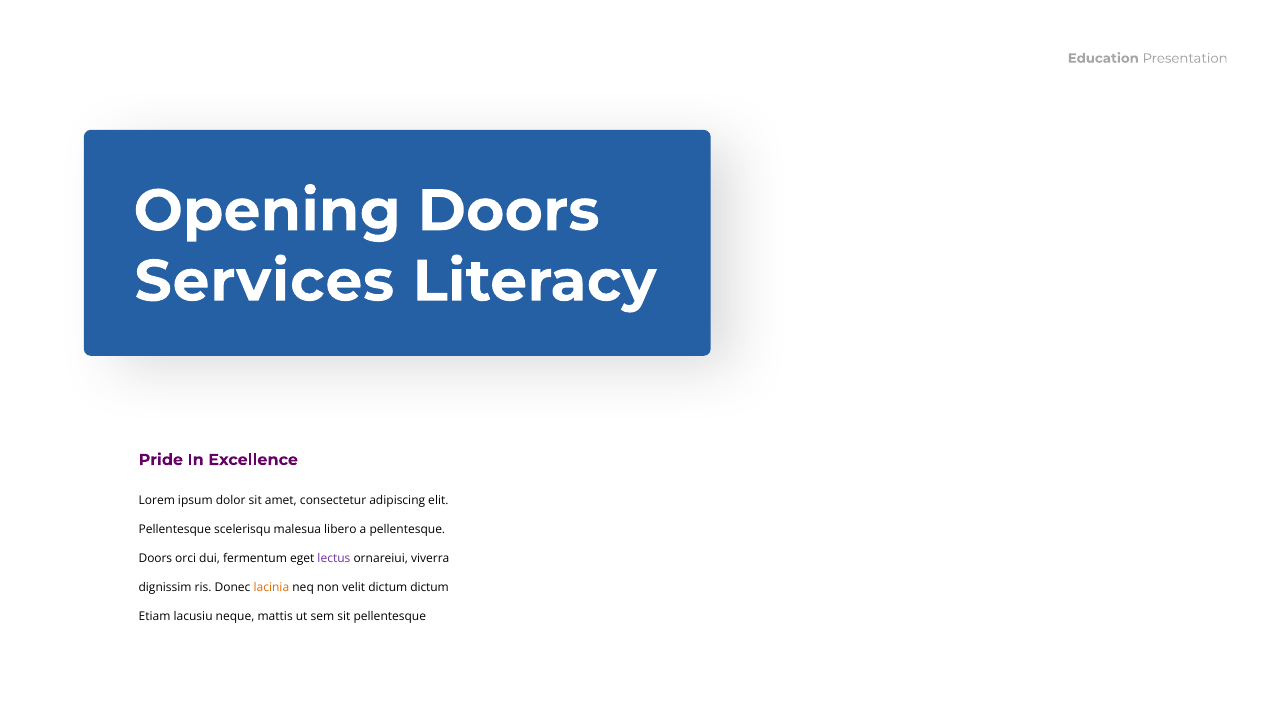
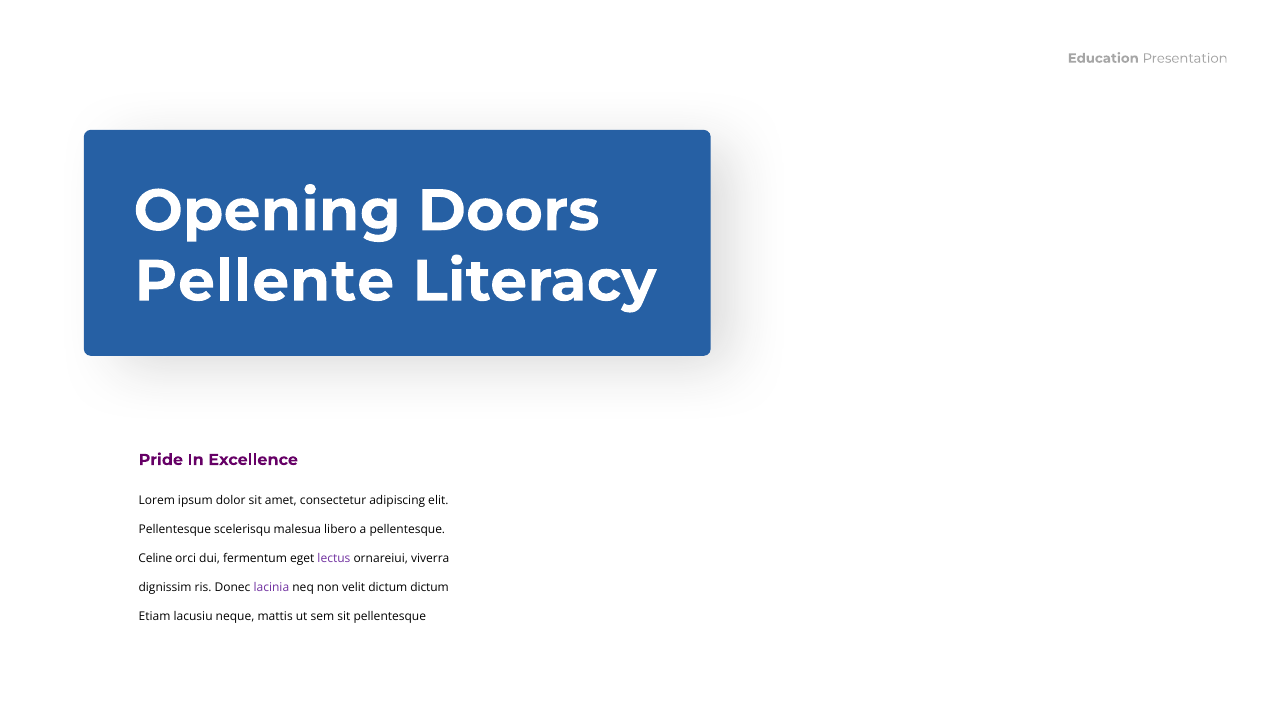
Services: Services -> Pellente
Doors at (155, 559): Doors -> Celine
lacinia colour: orange -> purple
